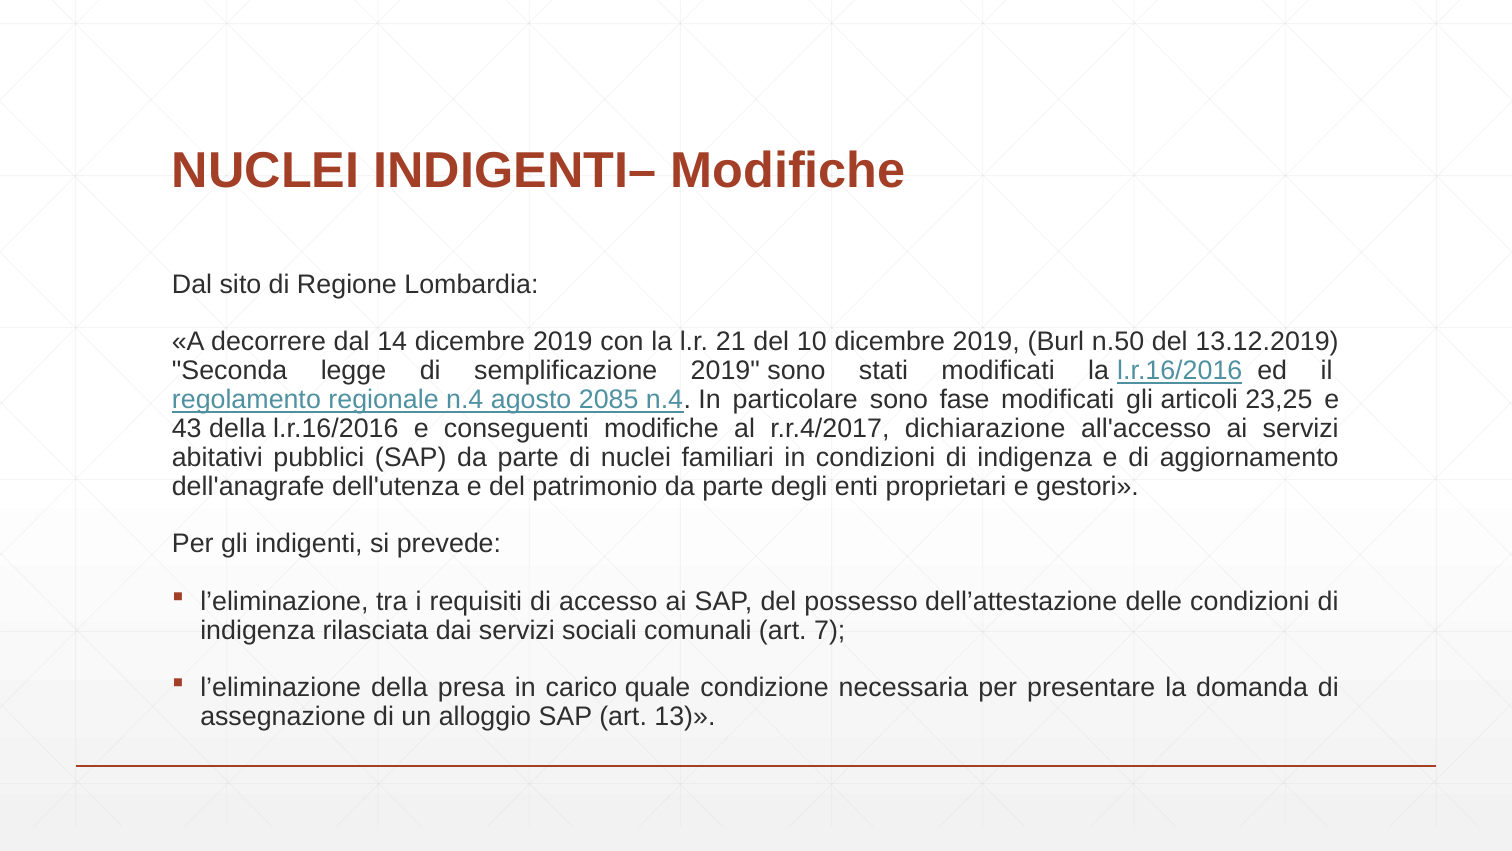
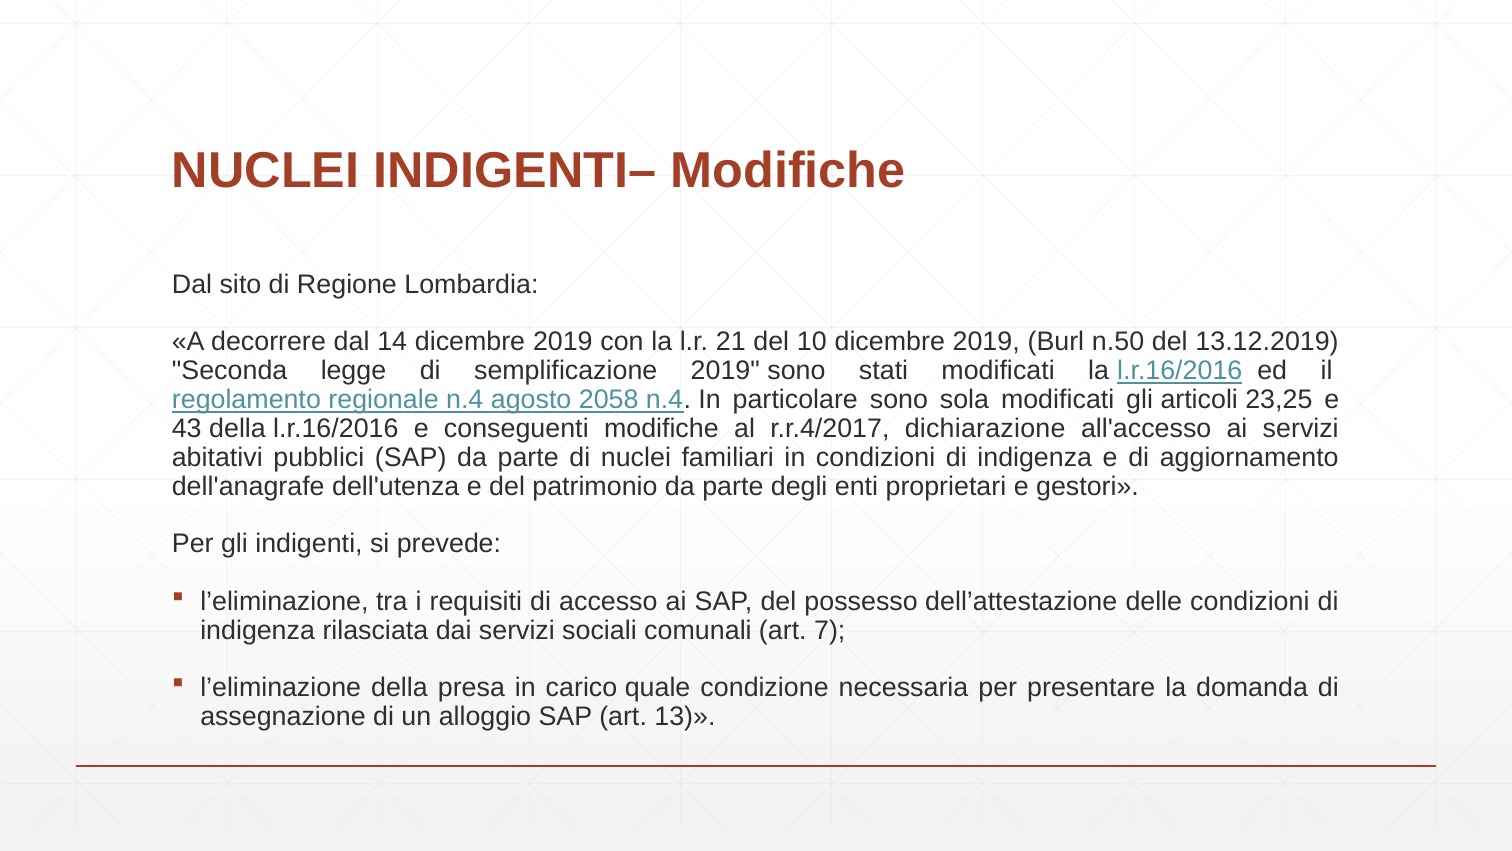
2085: 2085 -> 2058
fase: fase -> sola
